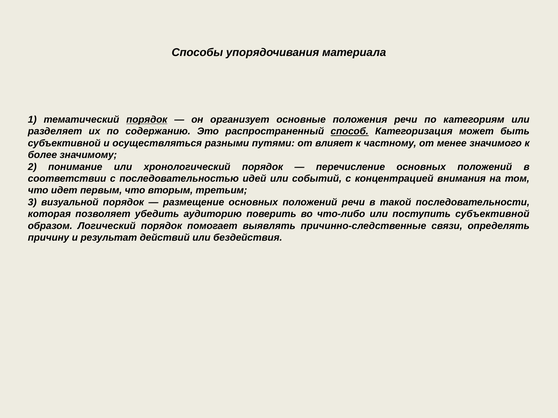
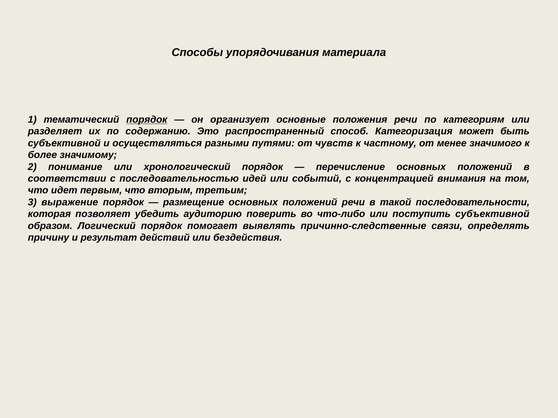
способ underline: present -> none
влияет: влияет -> чувств
визуальной: визуальной -> выражение
